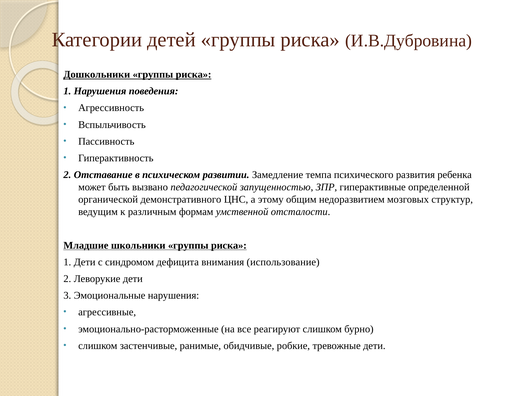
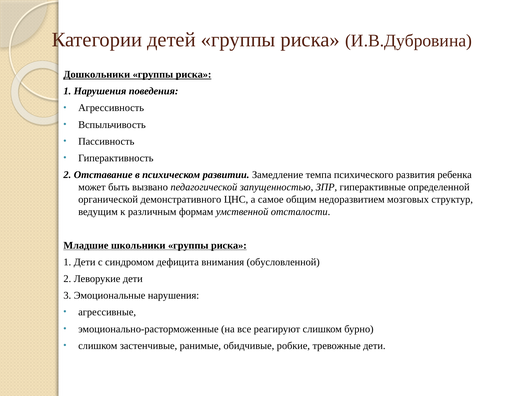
этому: этому -> самое
использование: использование -> обусловленной
